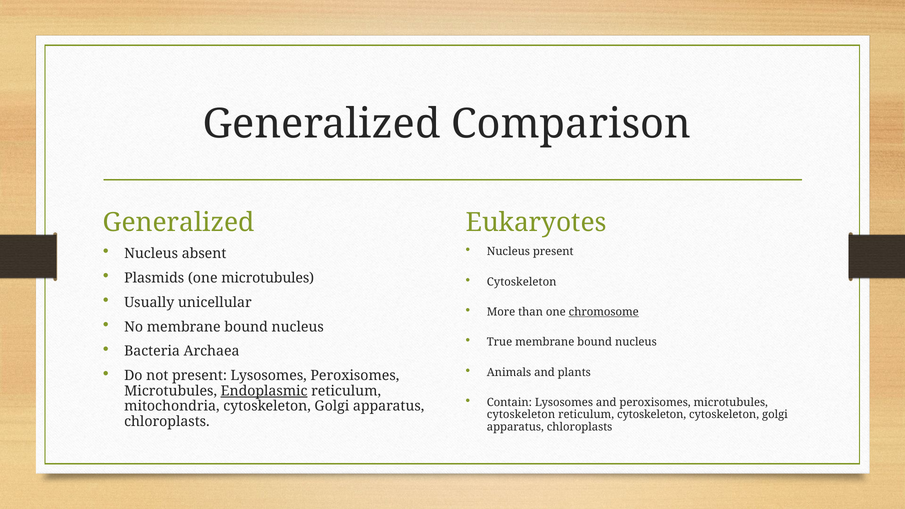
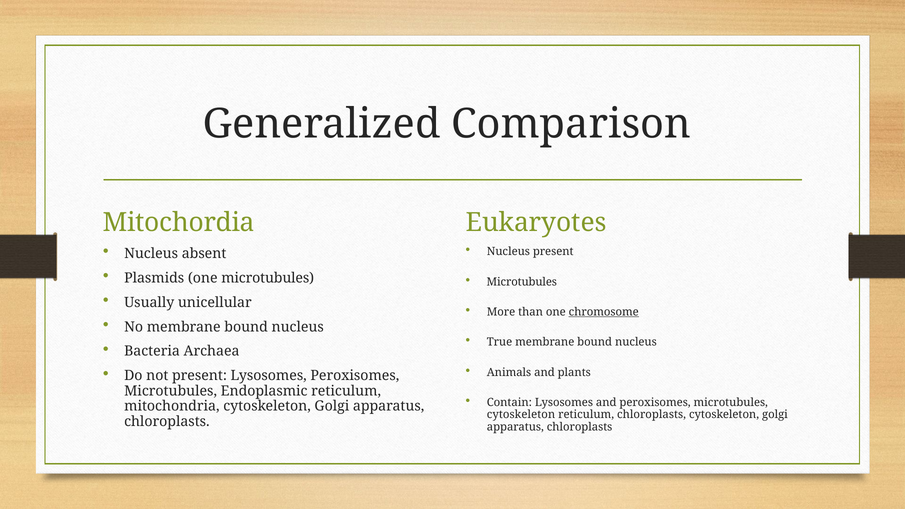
Generalized at (179, 223): Generalized -> Mitochordia
Cytoskeleton at (522, 282): Cytoskeleton -> Microtubules
Endoplasmic underline: present -> none
reticulum cytoskeleton: cytoskeleton -> chloroplasts
